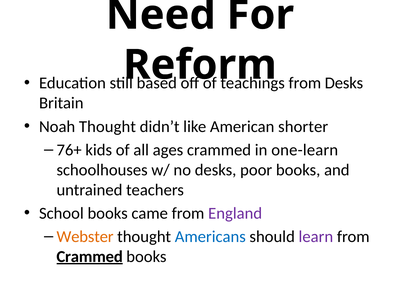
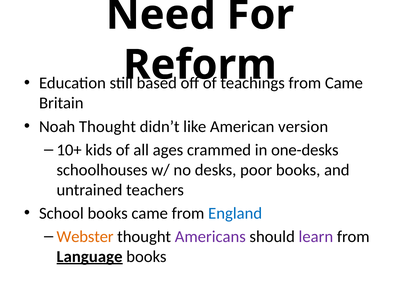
from Desks: Desks -> Came
shorter: shorter -> version
76+: 76+ -> 10+
one-learn: one-learn -> one-desks
England colour: purple -> blue
Americans colour: blue -> purple
Crammed at (90, 257): Crammed -> Language
